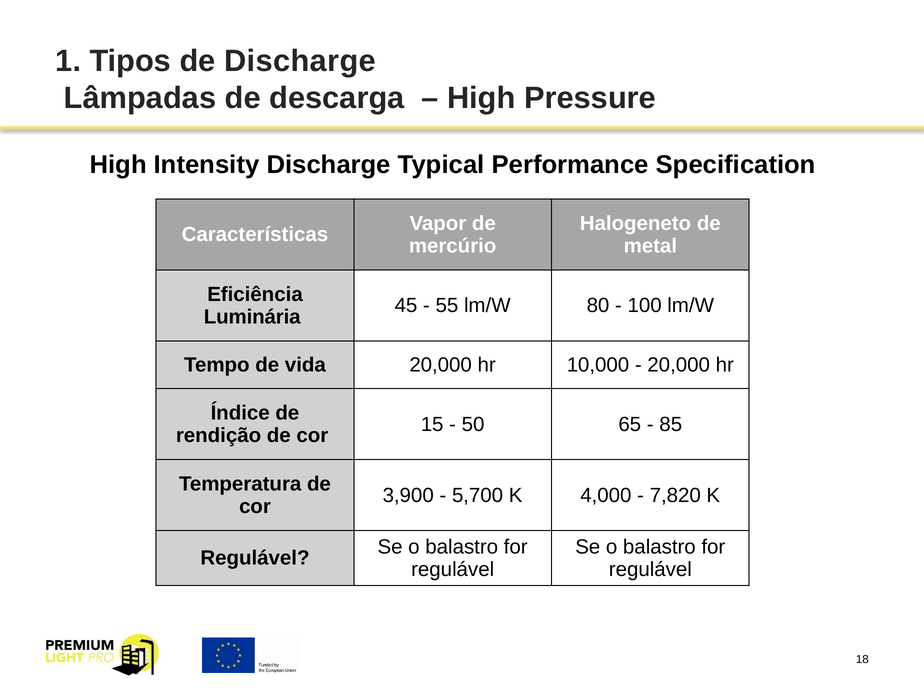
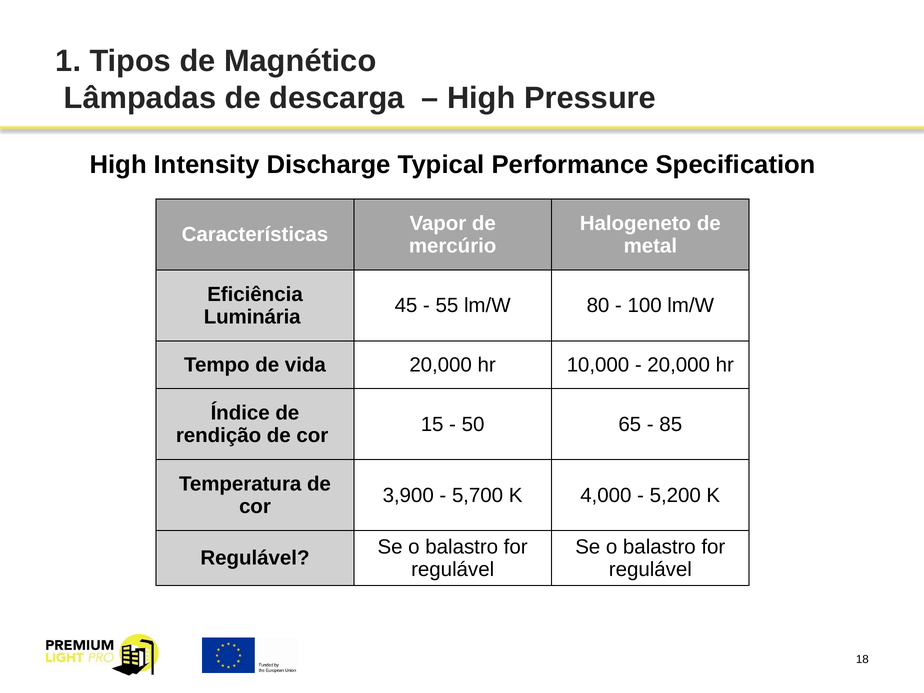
de Discharge: Discharge -> Magnético
7,820: 7,820 -> 5,200
